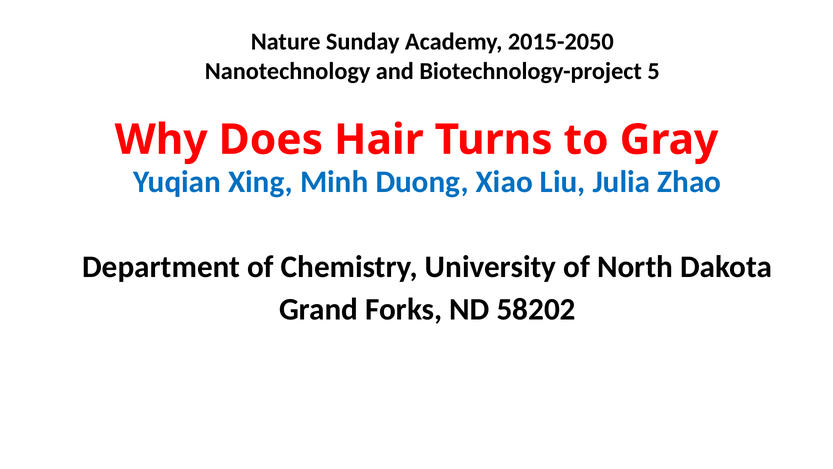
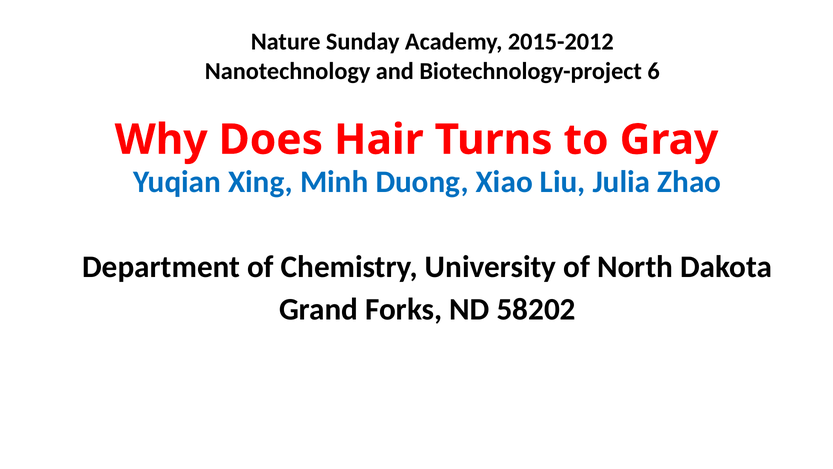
2015-2050: 2015-2050 -> 2015-2012
5: 5 -> 6
